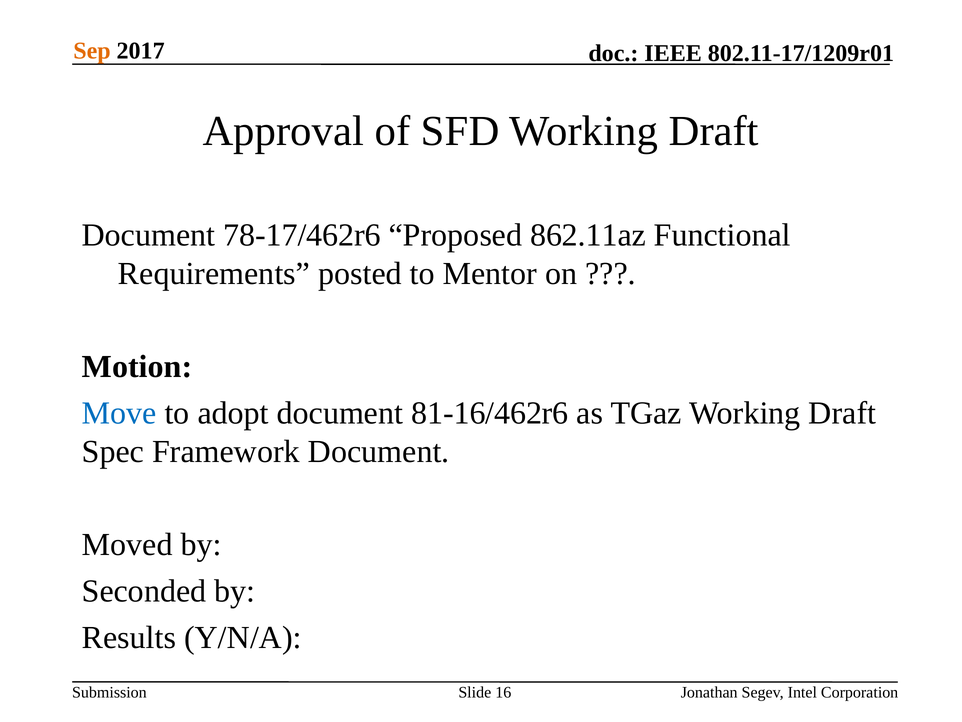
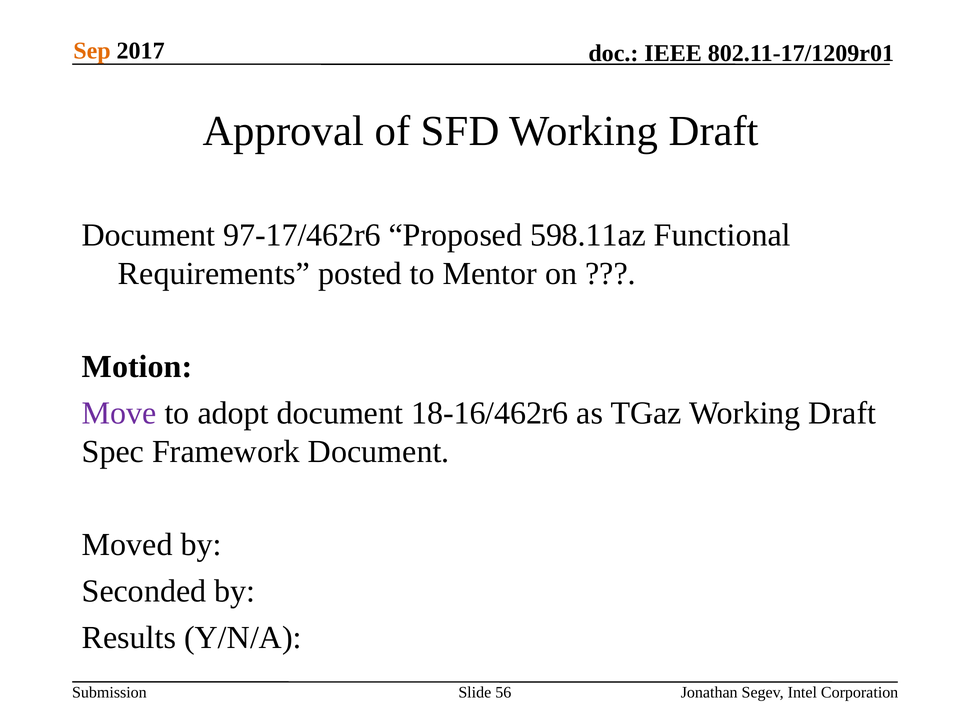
78-17/462r6: 78-17/462r6 -> 97-17/462r6
862.11az: 862.11az -> 598.11az
Move colour: blue -> purple
81-16/462r6: 81-16/462r6 -> 18-16/462r6
16: 16 -> 56
